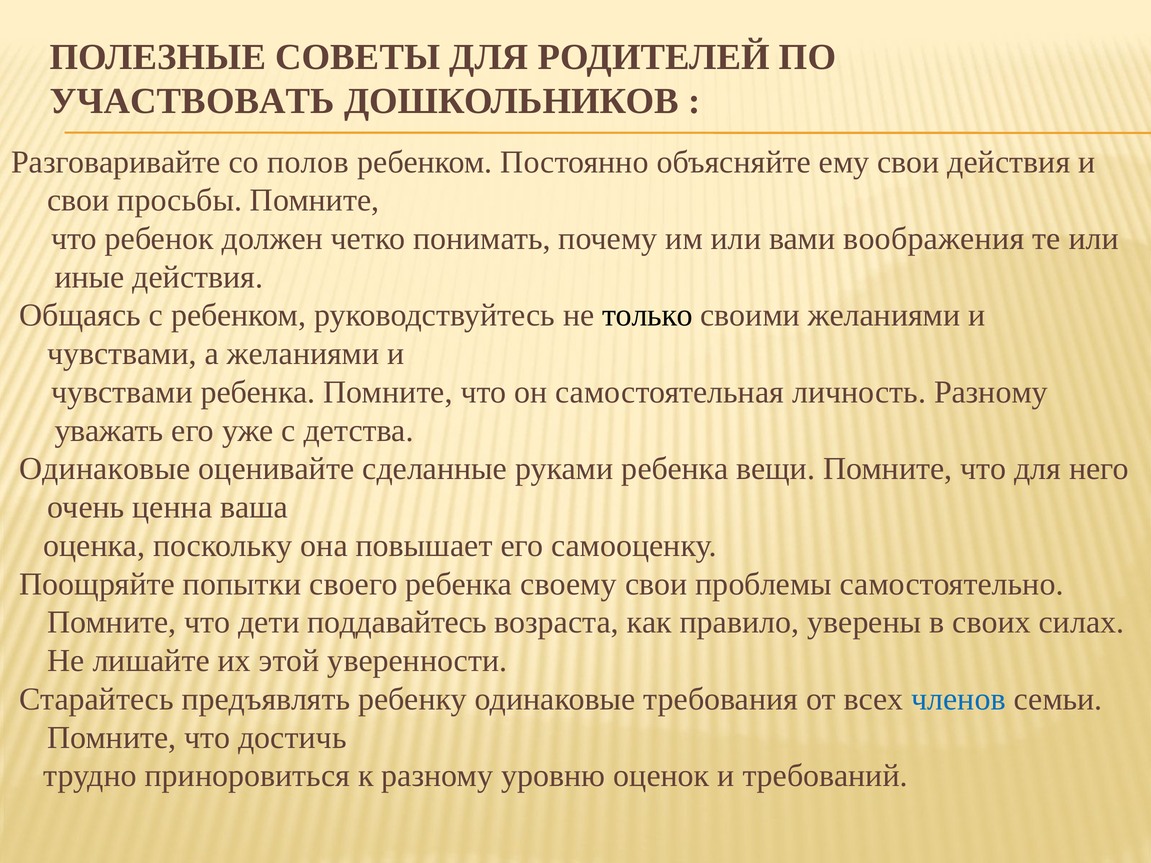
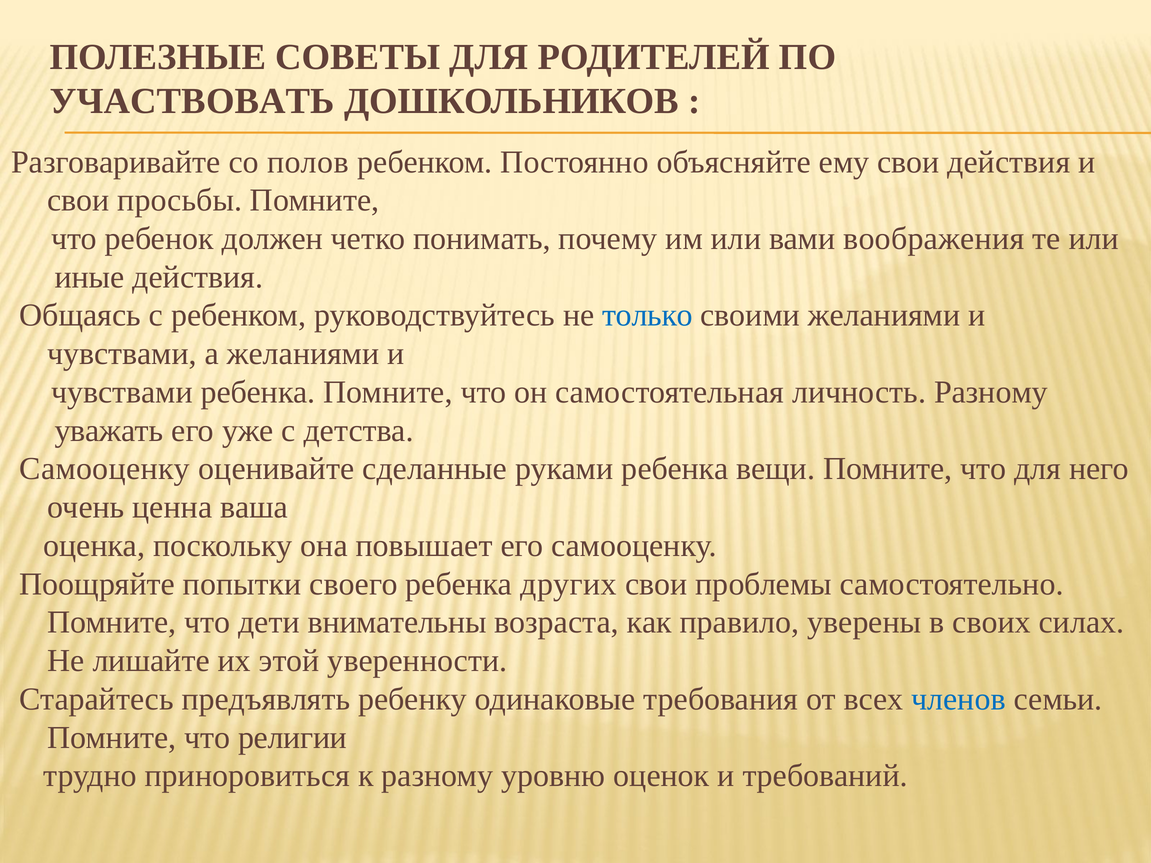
только colour: black -> blue
Одинаковые at (105, 469): Одинаковые -> Самооценку
своему: своему -> других
поддавайтесь: поддавайтесь -> внимательны
достичь: достичь -> религии
